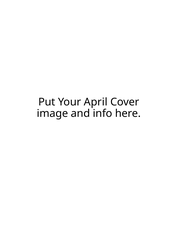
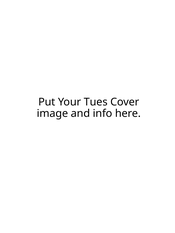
April: April -> Tues
